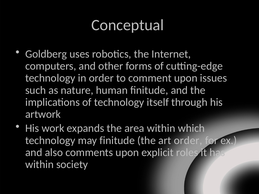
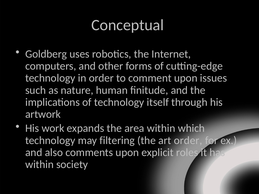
may finitude: finitude -> filtering
